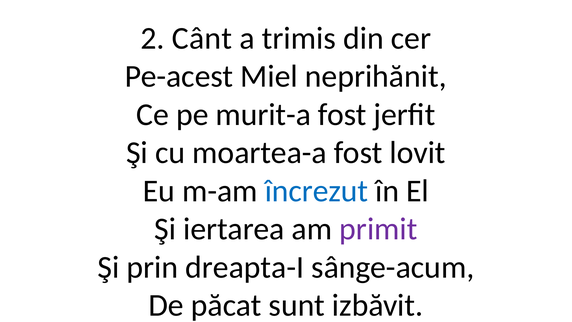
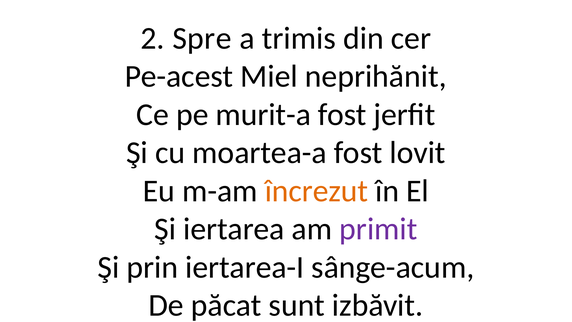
Cânt: Cânt -> Spre
încrezut colour: blue -> orange
dreapta-I: dreapta-I -> iertarea-I
